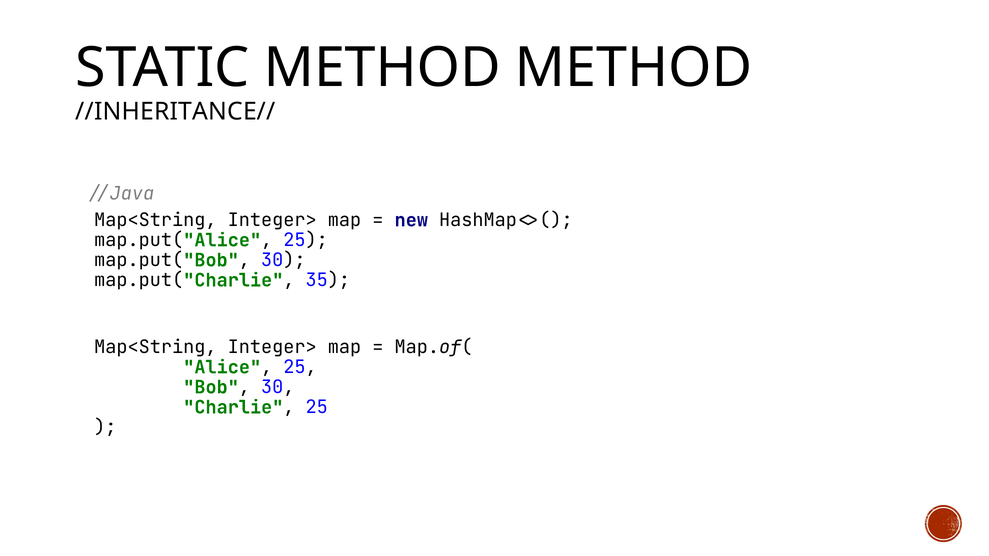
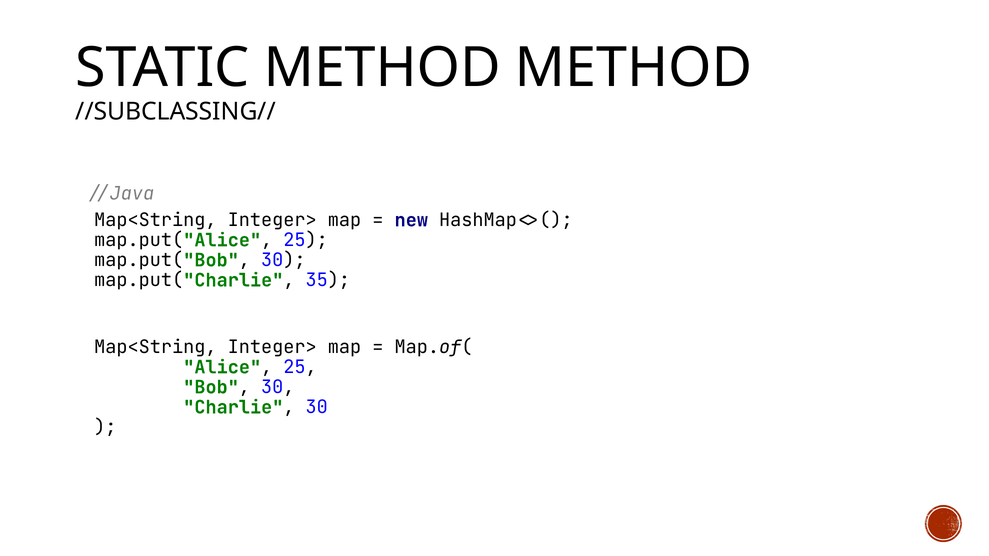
//INHERITANCE//: //INHERITANCE// -> //SUBCLASSING//
Charlie 25: 25 -> 30
